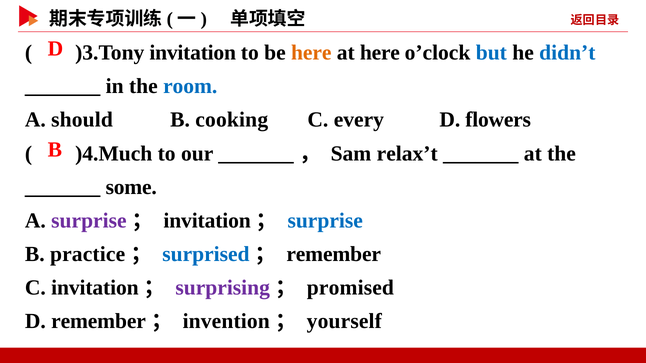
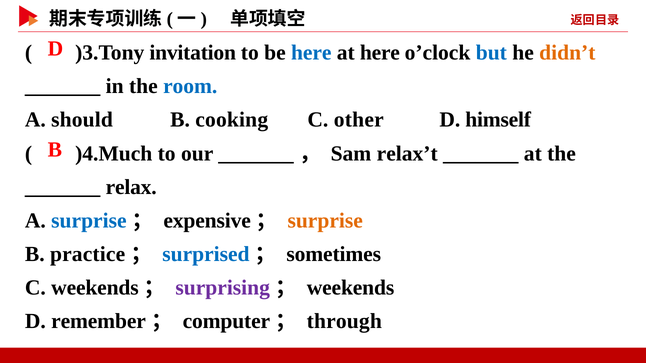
here at (311, 53) colour: orange -> blue
didn’t colour: blue -> orange
every: every -> other
flowers: flowers -> himself
some: some -> relax
surprise at (89, 221) colour: purple -> blue
invitation at (207, 221): invitation -> expensive
surprise at (325, 221) colour: blue -> orange
remember at (334, 254): remember -> sometimes
C invitation: invitation -> weekends
promised at (350, 288): promised -> weekends
invention: invention -> computer
yourself: yourself -> through
